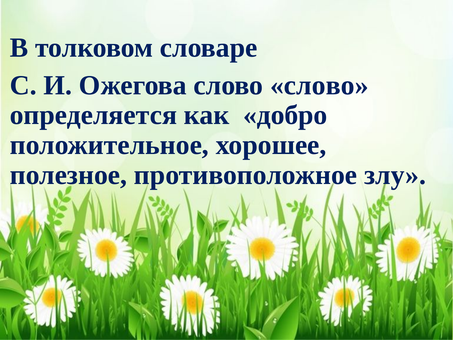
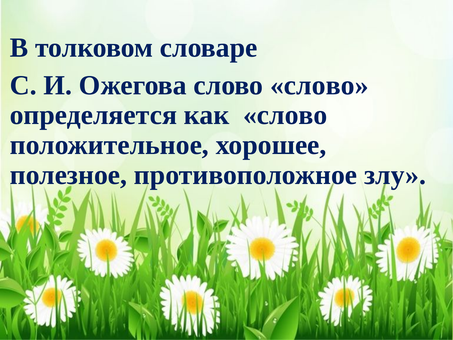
как добро: добро -> слово
